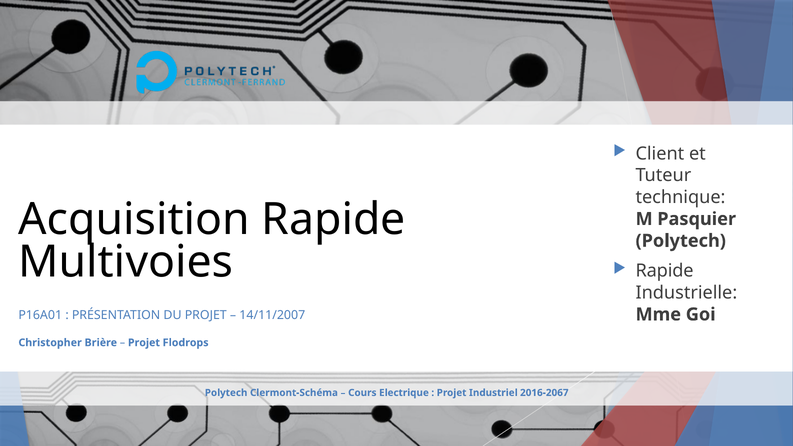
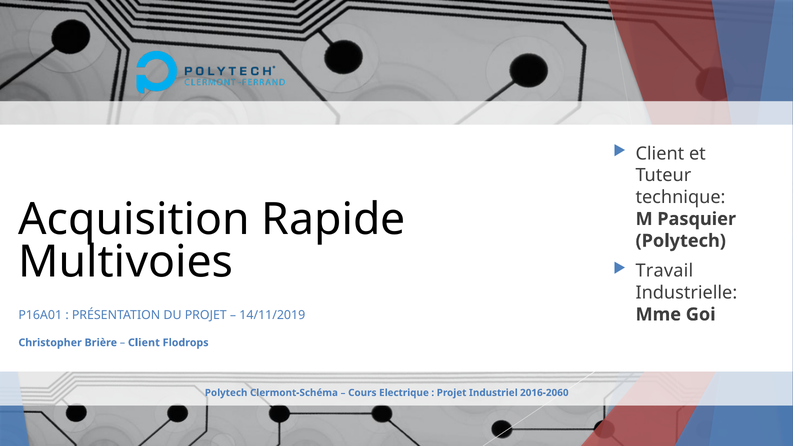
Rapide at (665, 271): Rapide -> Travail
14/11/2007: 14/11/2007 -> 14/11/2019
Projet at (144, 343): Projet -> Client
2016-2067: 2016-2067 -> 2016-2060
